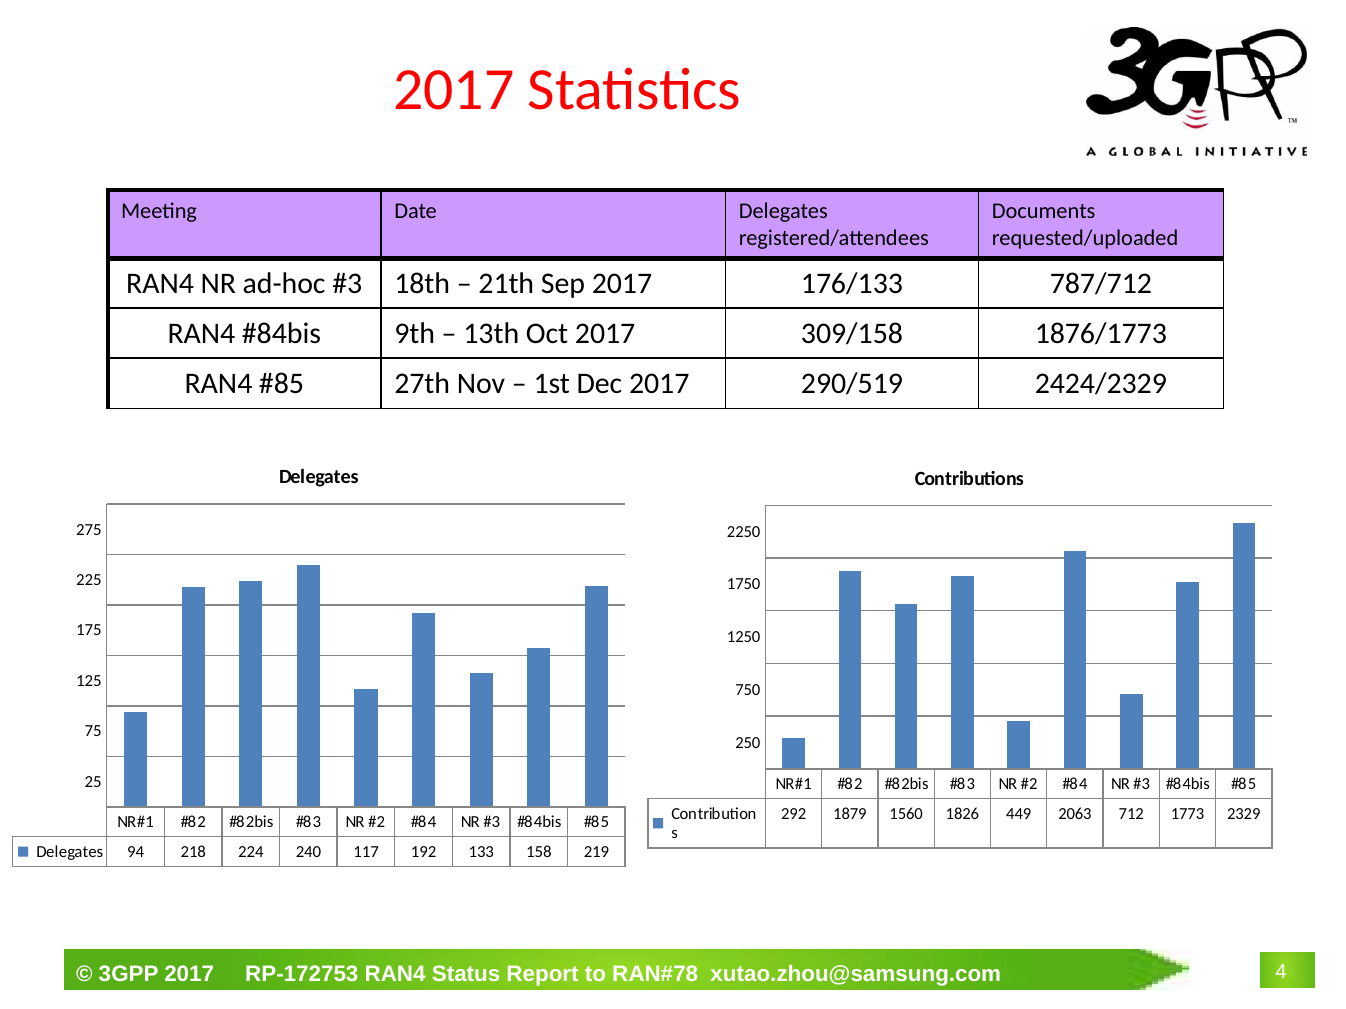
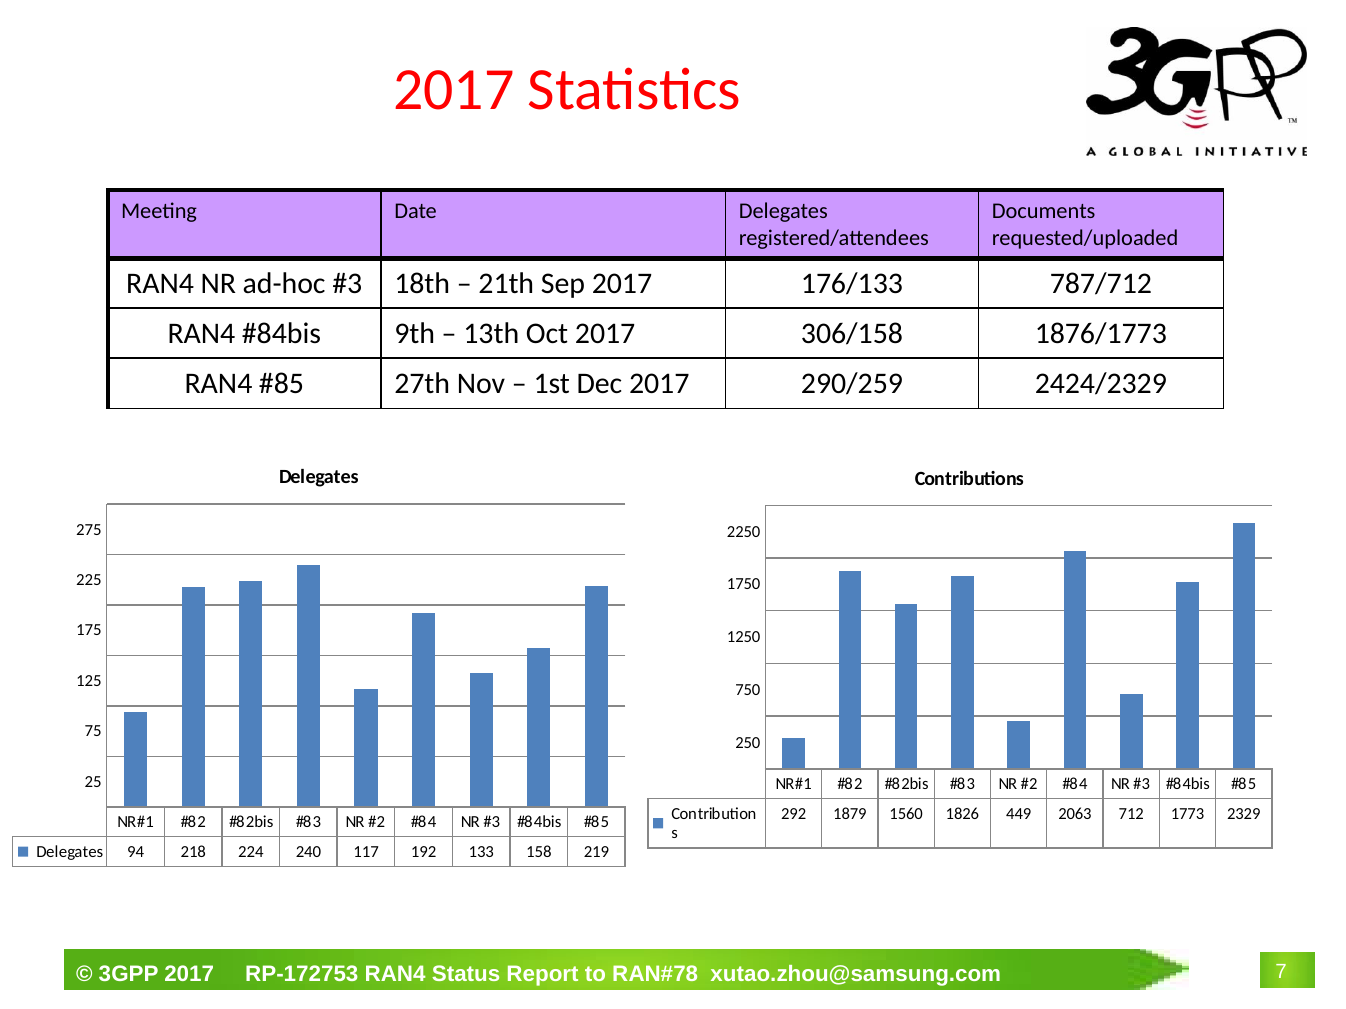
309/158: 309/158 -> 306/158
290/519: 290/519 -> 290/259
4: 4 -> 7
